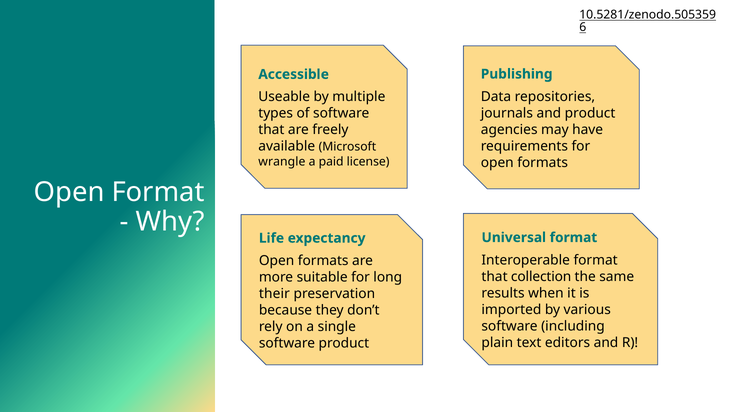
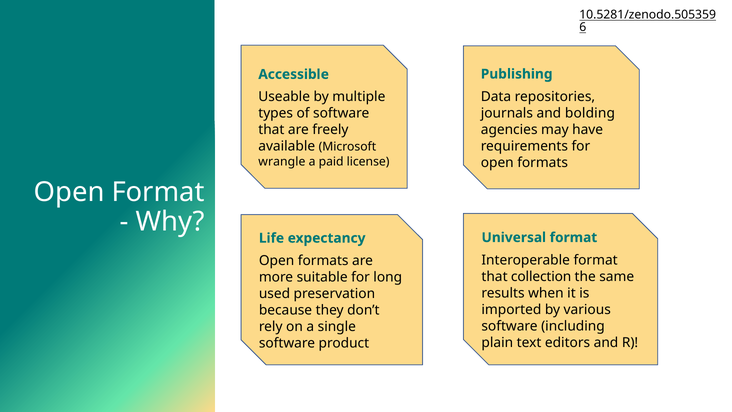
and product: product -> bolding
their: their -> used
